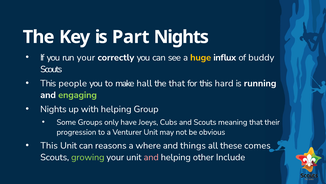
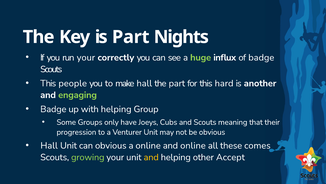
huge colour: yellow -> light green
of buddy: buddy -> badge
the that: that -> part
running: running -> another
Nights at (53, 109): Nights -> Badge
This at (49, 145): This -> Hall
can reasons: reasons -> obvious
a where: where -> online
and things: things -> online
and at (151, 157) colour: pink -> yellow
Include: Include -> Accept
